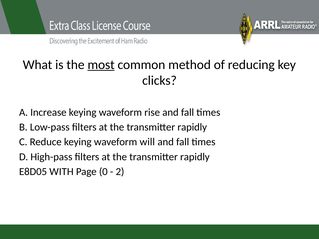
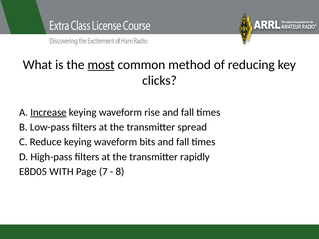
Increase underline: none -> present
rapidly at (192, 127): rapidly -> spread
will: will -> bits
0: 0 -> 7
2: 2 -> 8
